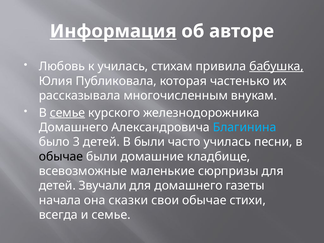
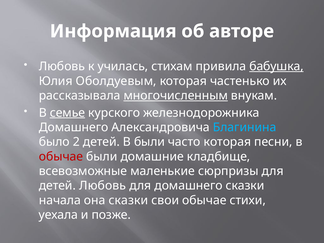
Информация underline: present -> none
Публиковала: Публиковала -> Оболдуевым
многочисленным underline: none -> present
3: 3 -> 2
часто училась: училась -> которая
обычае at (61, 157) colour: black -> red
детей Звучали: Звучали -> Любовь
домашнего газеты: газеты -> сказки
всегда: всегда -> уехала
и семье: семье -> позже
